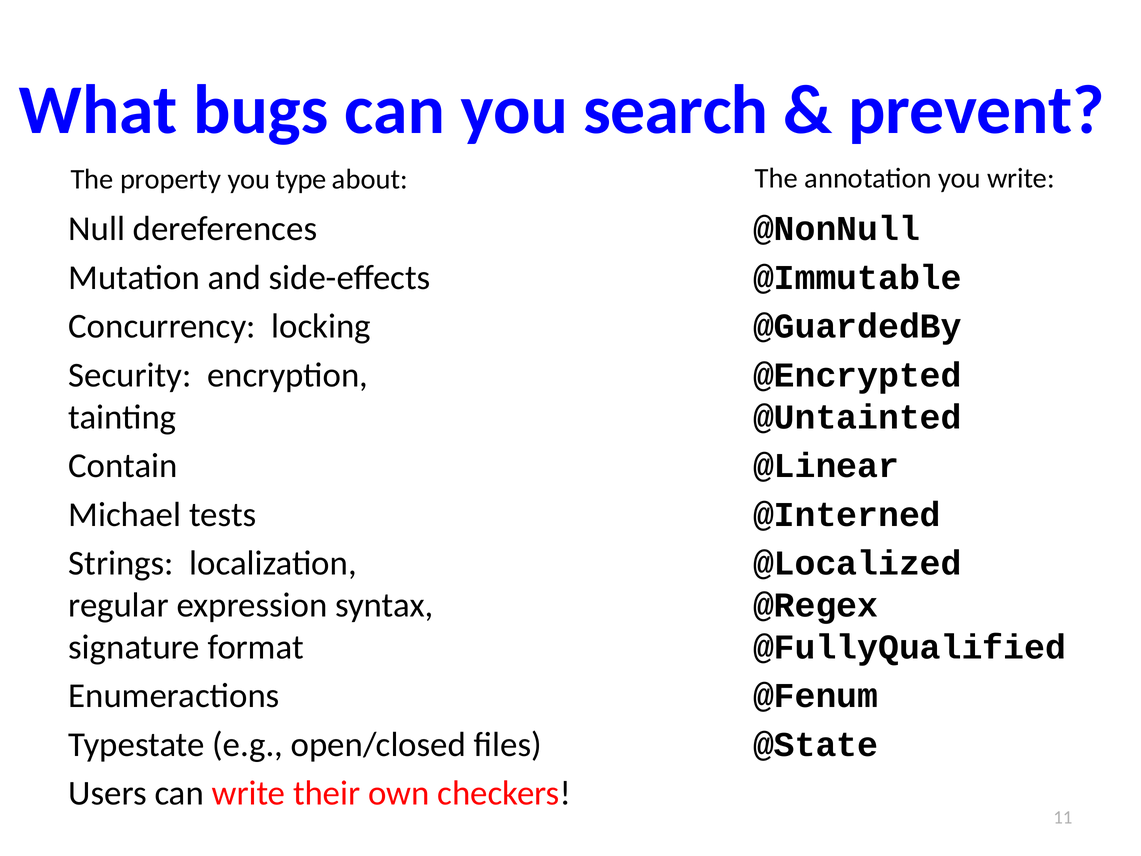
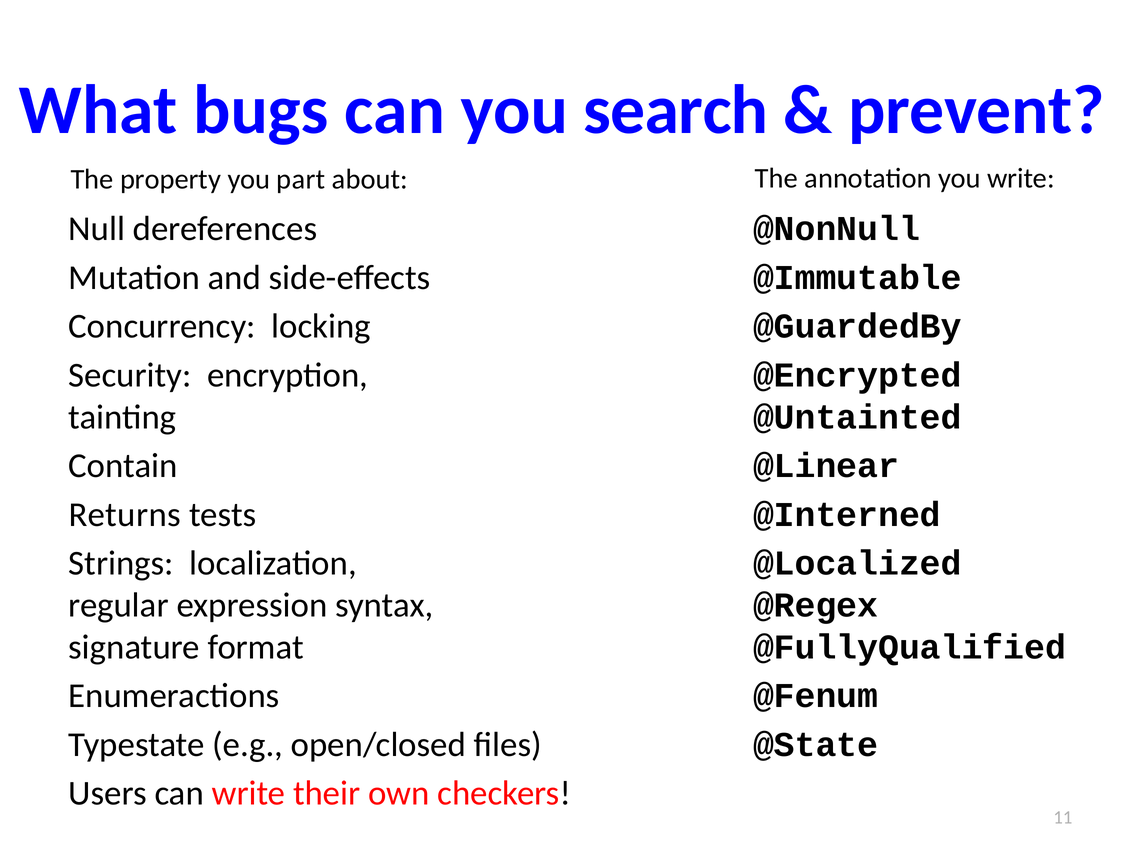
type: type -> part
Michael: Michael -> Returns
